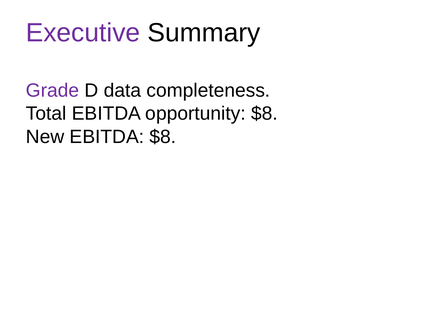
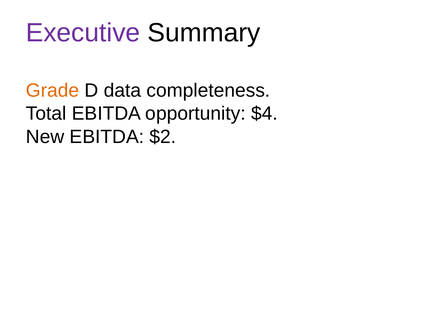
Grade colour: purple -> orange
opportunity $8: $8 -> $4
EBITDA $8: $8 -> $2
